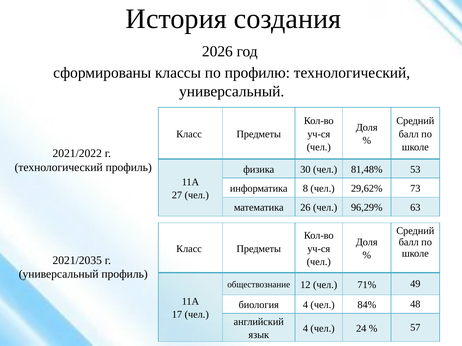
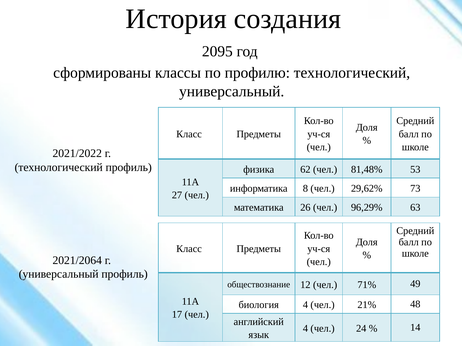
2026: 2026 -> 2095
30: 30 -> 62
2021/2035: 2021/2035 -> 2021/2064
84%: 84% -> 21%
57: 57 -> 14
